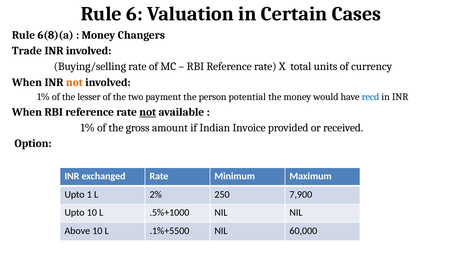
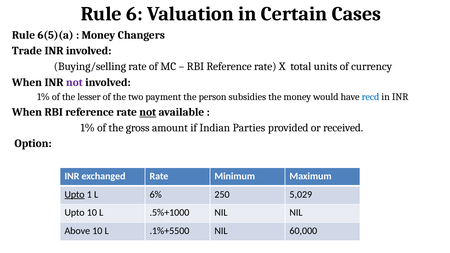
6(8)(a: 6(8)(a -> 6(5)(a
not at (74, 82) colour: orange -> purple
potential: potential -> subsidies
Invoice: Invoice -> Parties
Upto at (75, 195) underline: none -> present
2%: 2% -> 6%
7,900: 7,900 -> 5,029
